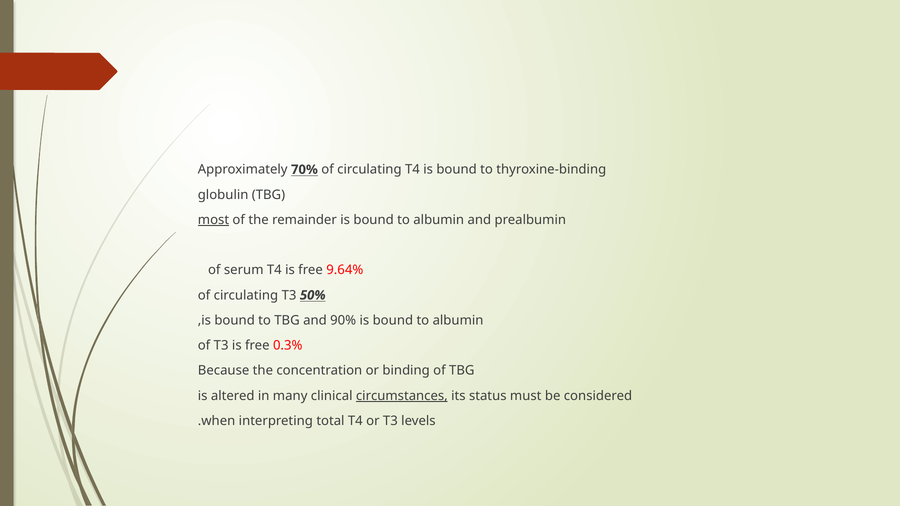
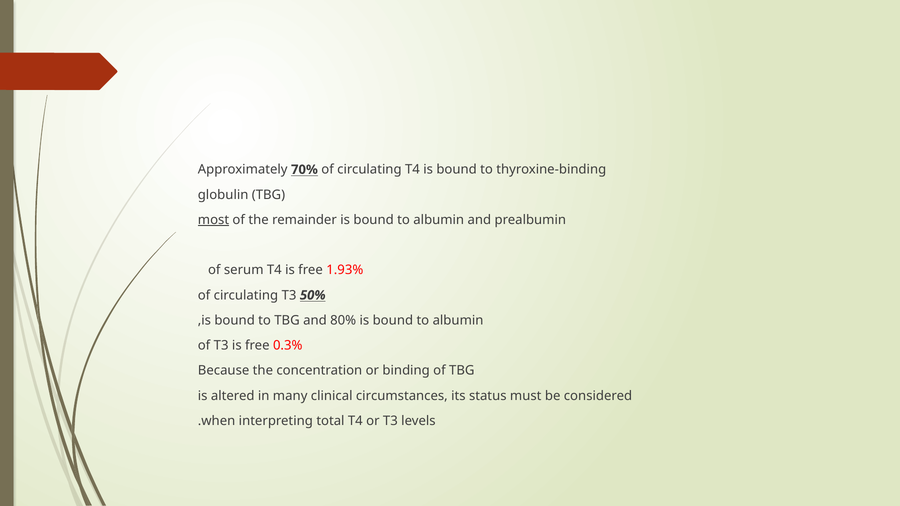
9.64%: 9.64% -> 1.93%
90%: 90% -> 80%
circumstances underline: present -> none
